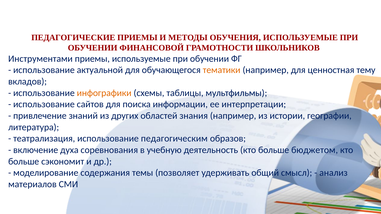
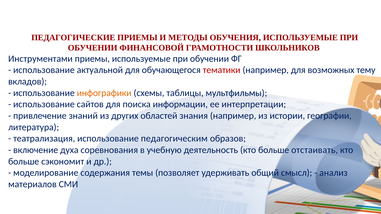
тематики colour: orange -> red
ценностная: ценностная -> возможных
бюджетом: бюджетом -> отстаивать
